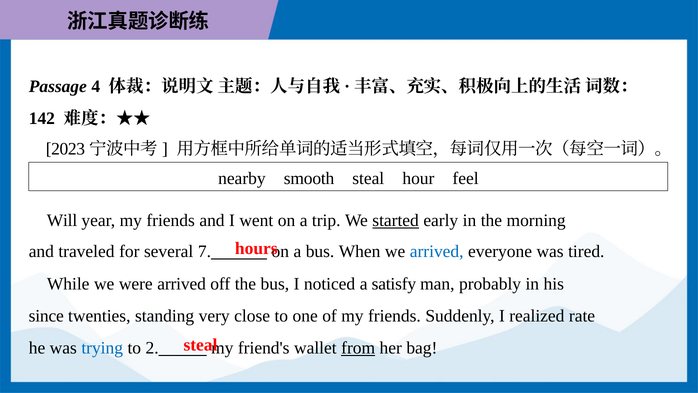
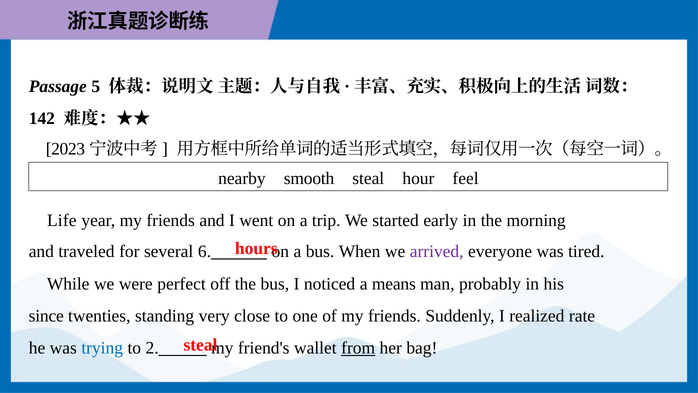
4: 4 -> 5
Will: Will -> Life
started underline: present -> none
7: 7 -> 6
arrived at (437, 251) colour: blue -> purple
were arrived: arrived -> perfect
satisfy: satisfy -> means
